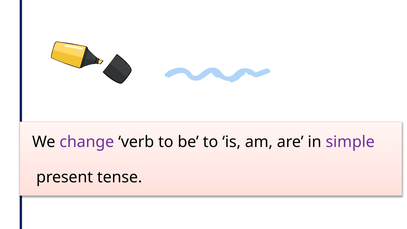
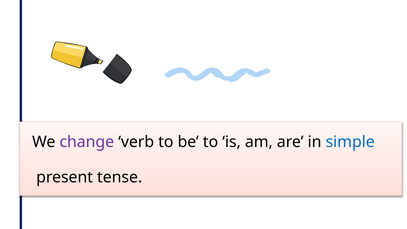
simple colour: purple -> blue
